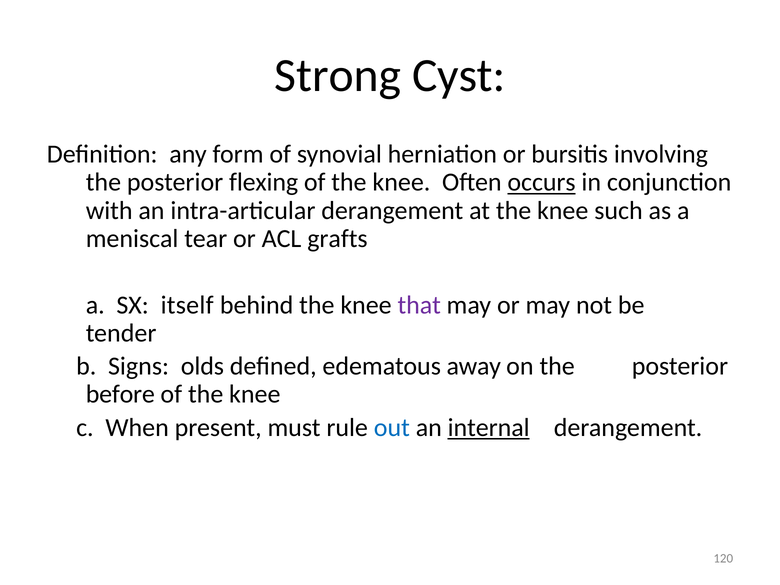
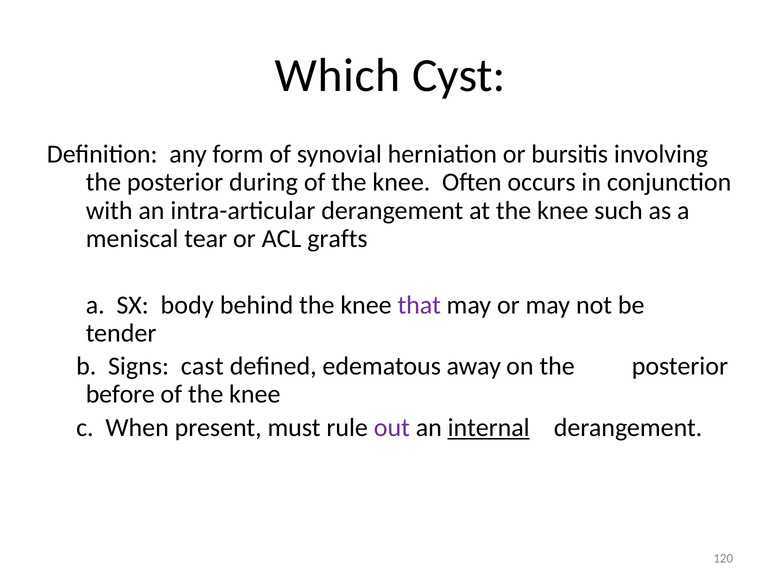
Strong: Strong -> Which
flexing: flexing -> during
occurs underline: present -> none
itself: itself -> body
olds: olds -> cast
out colour: blue -> purple
